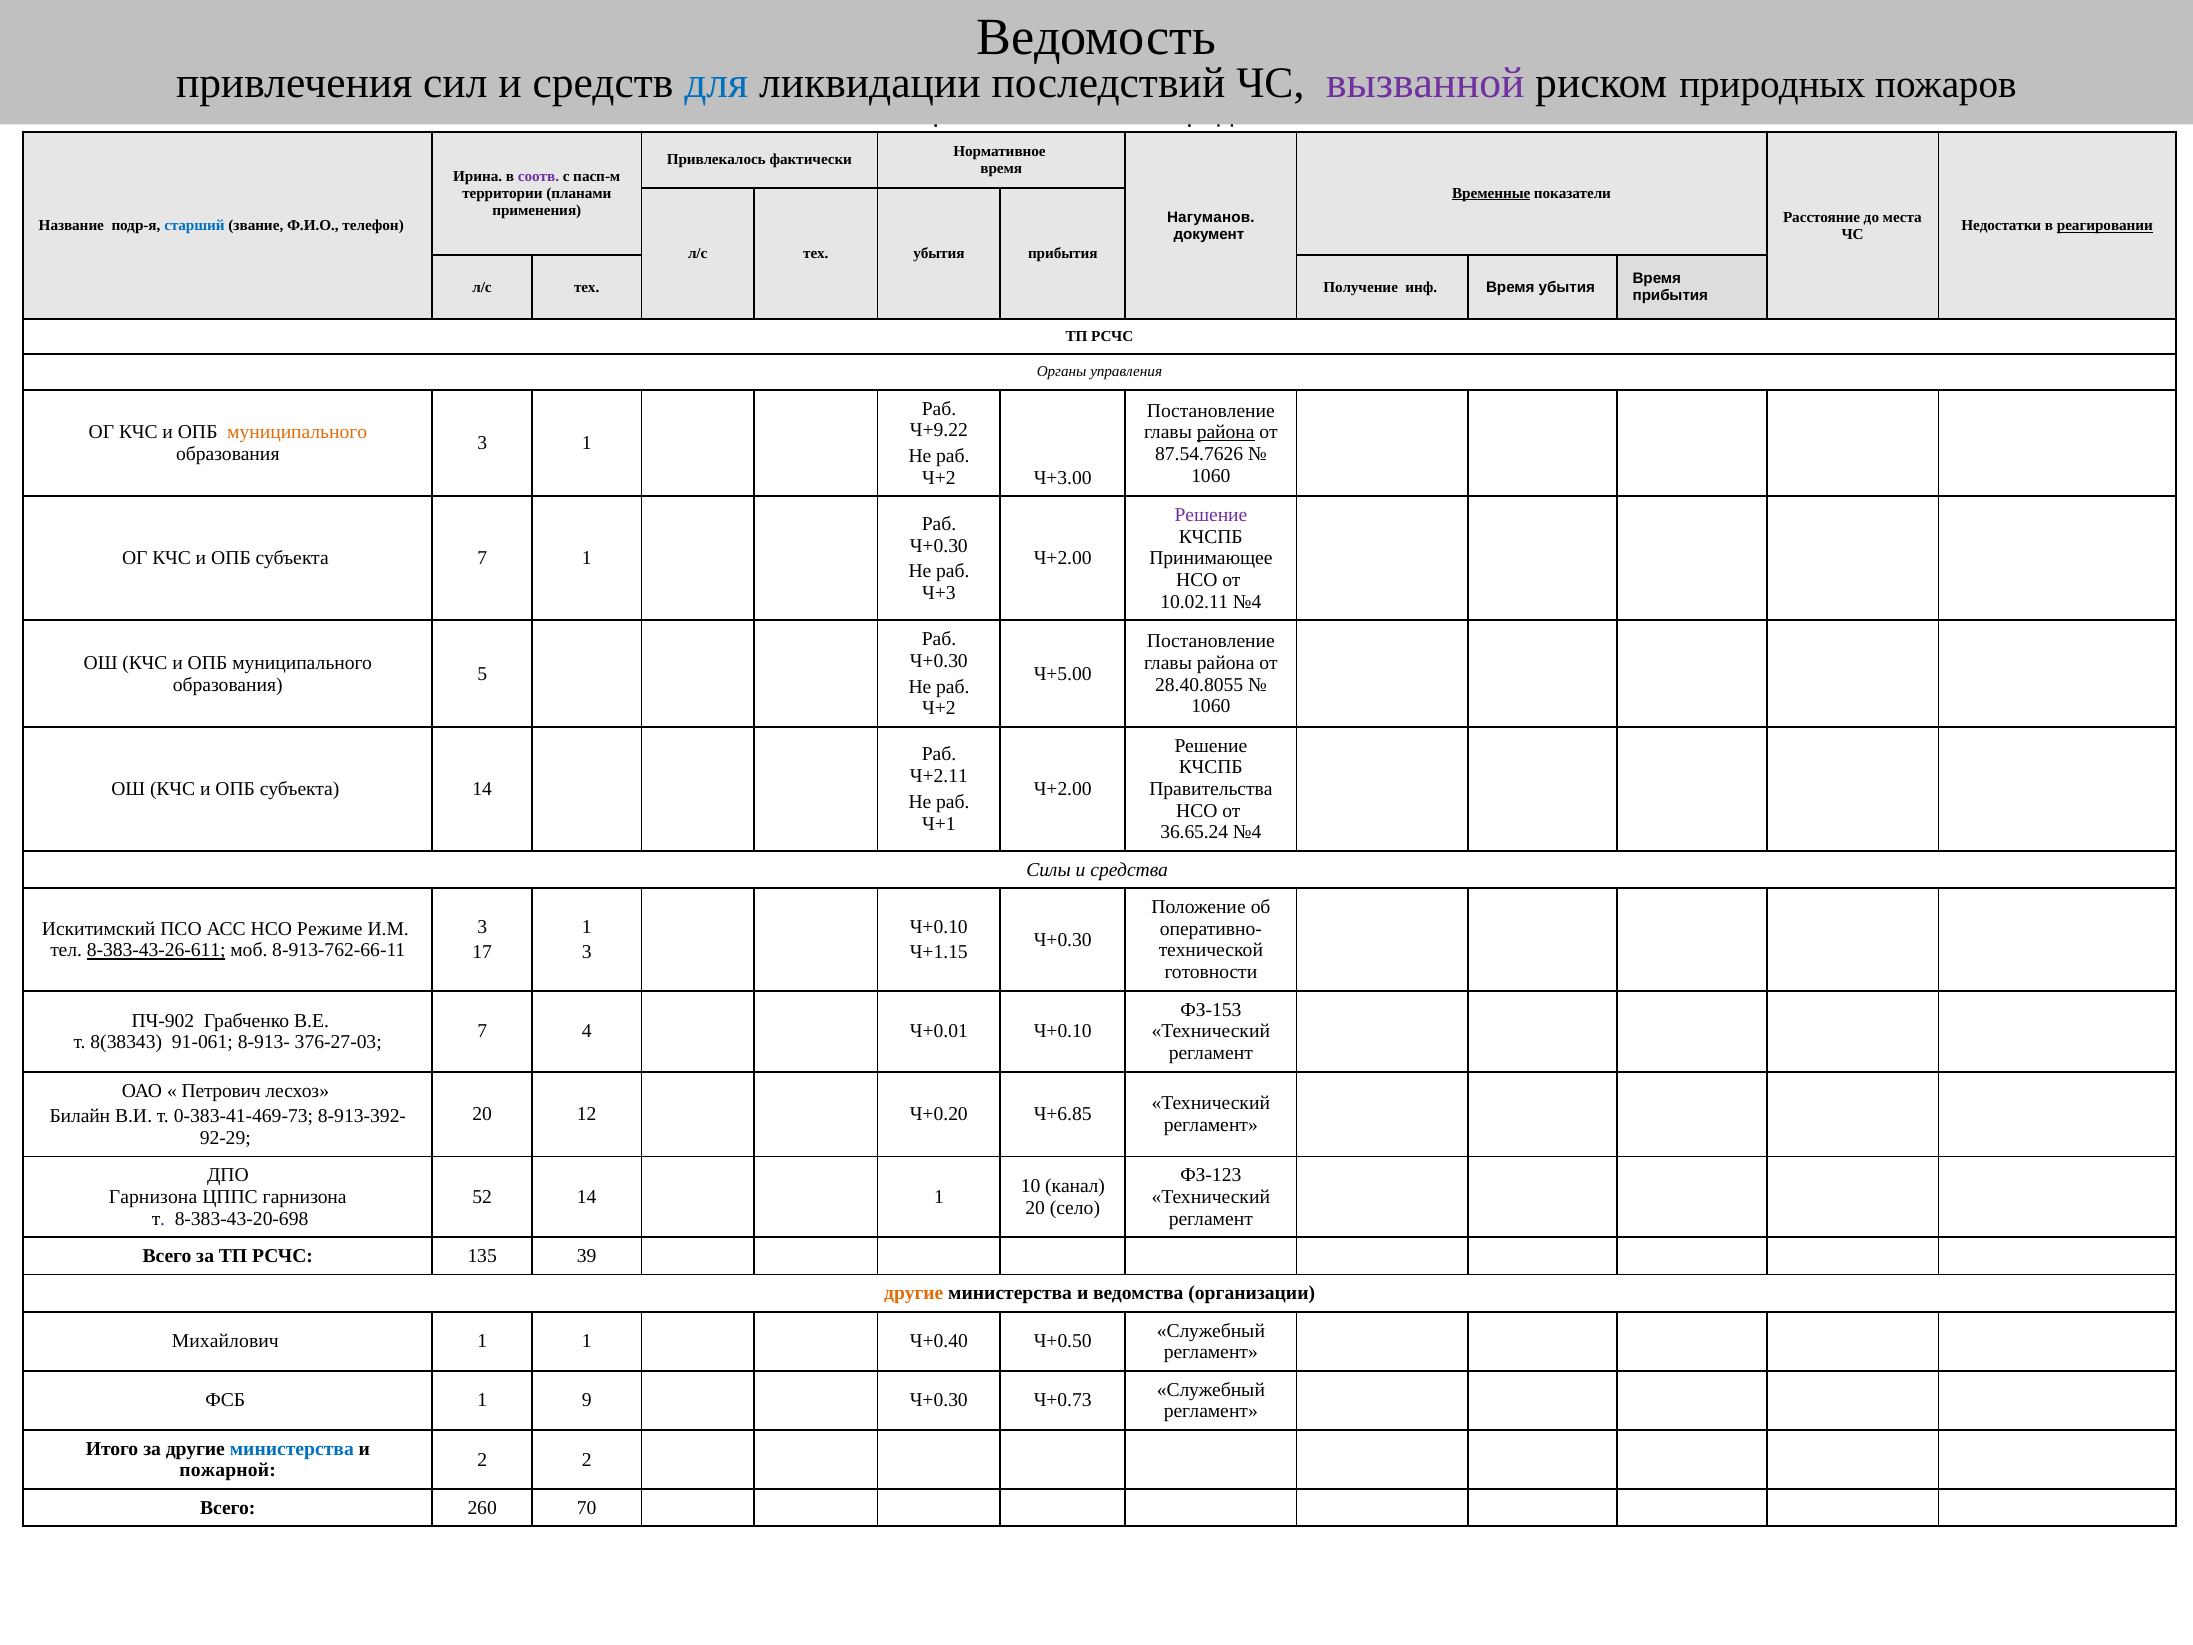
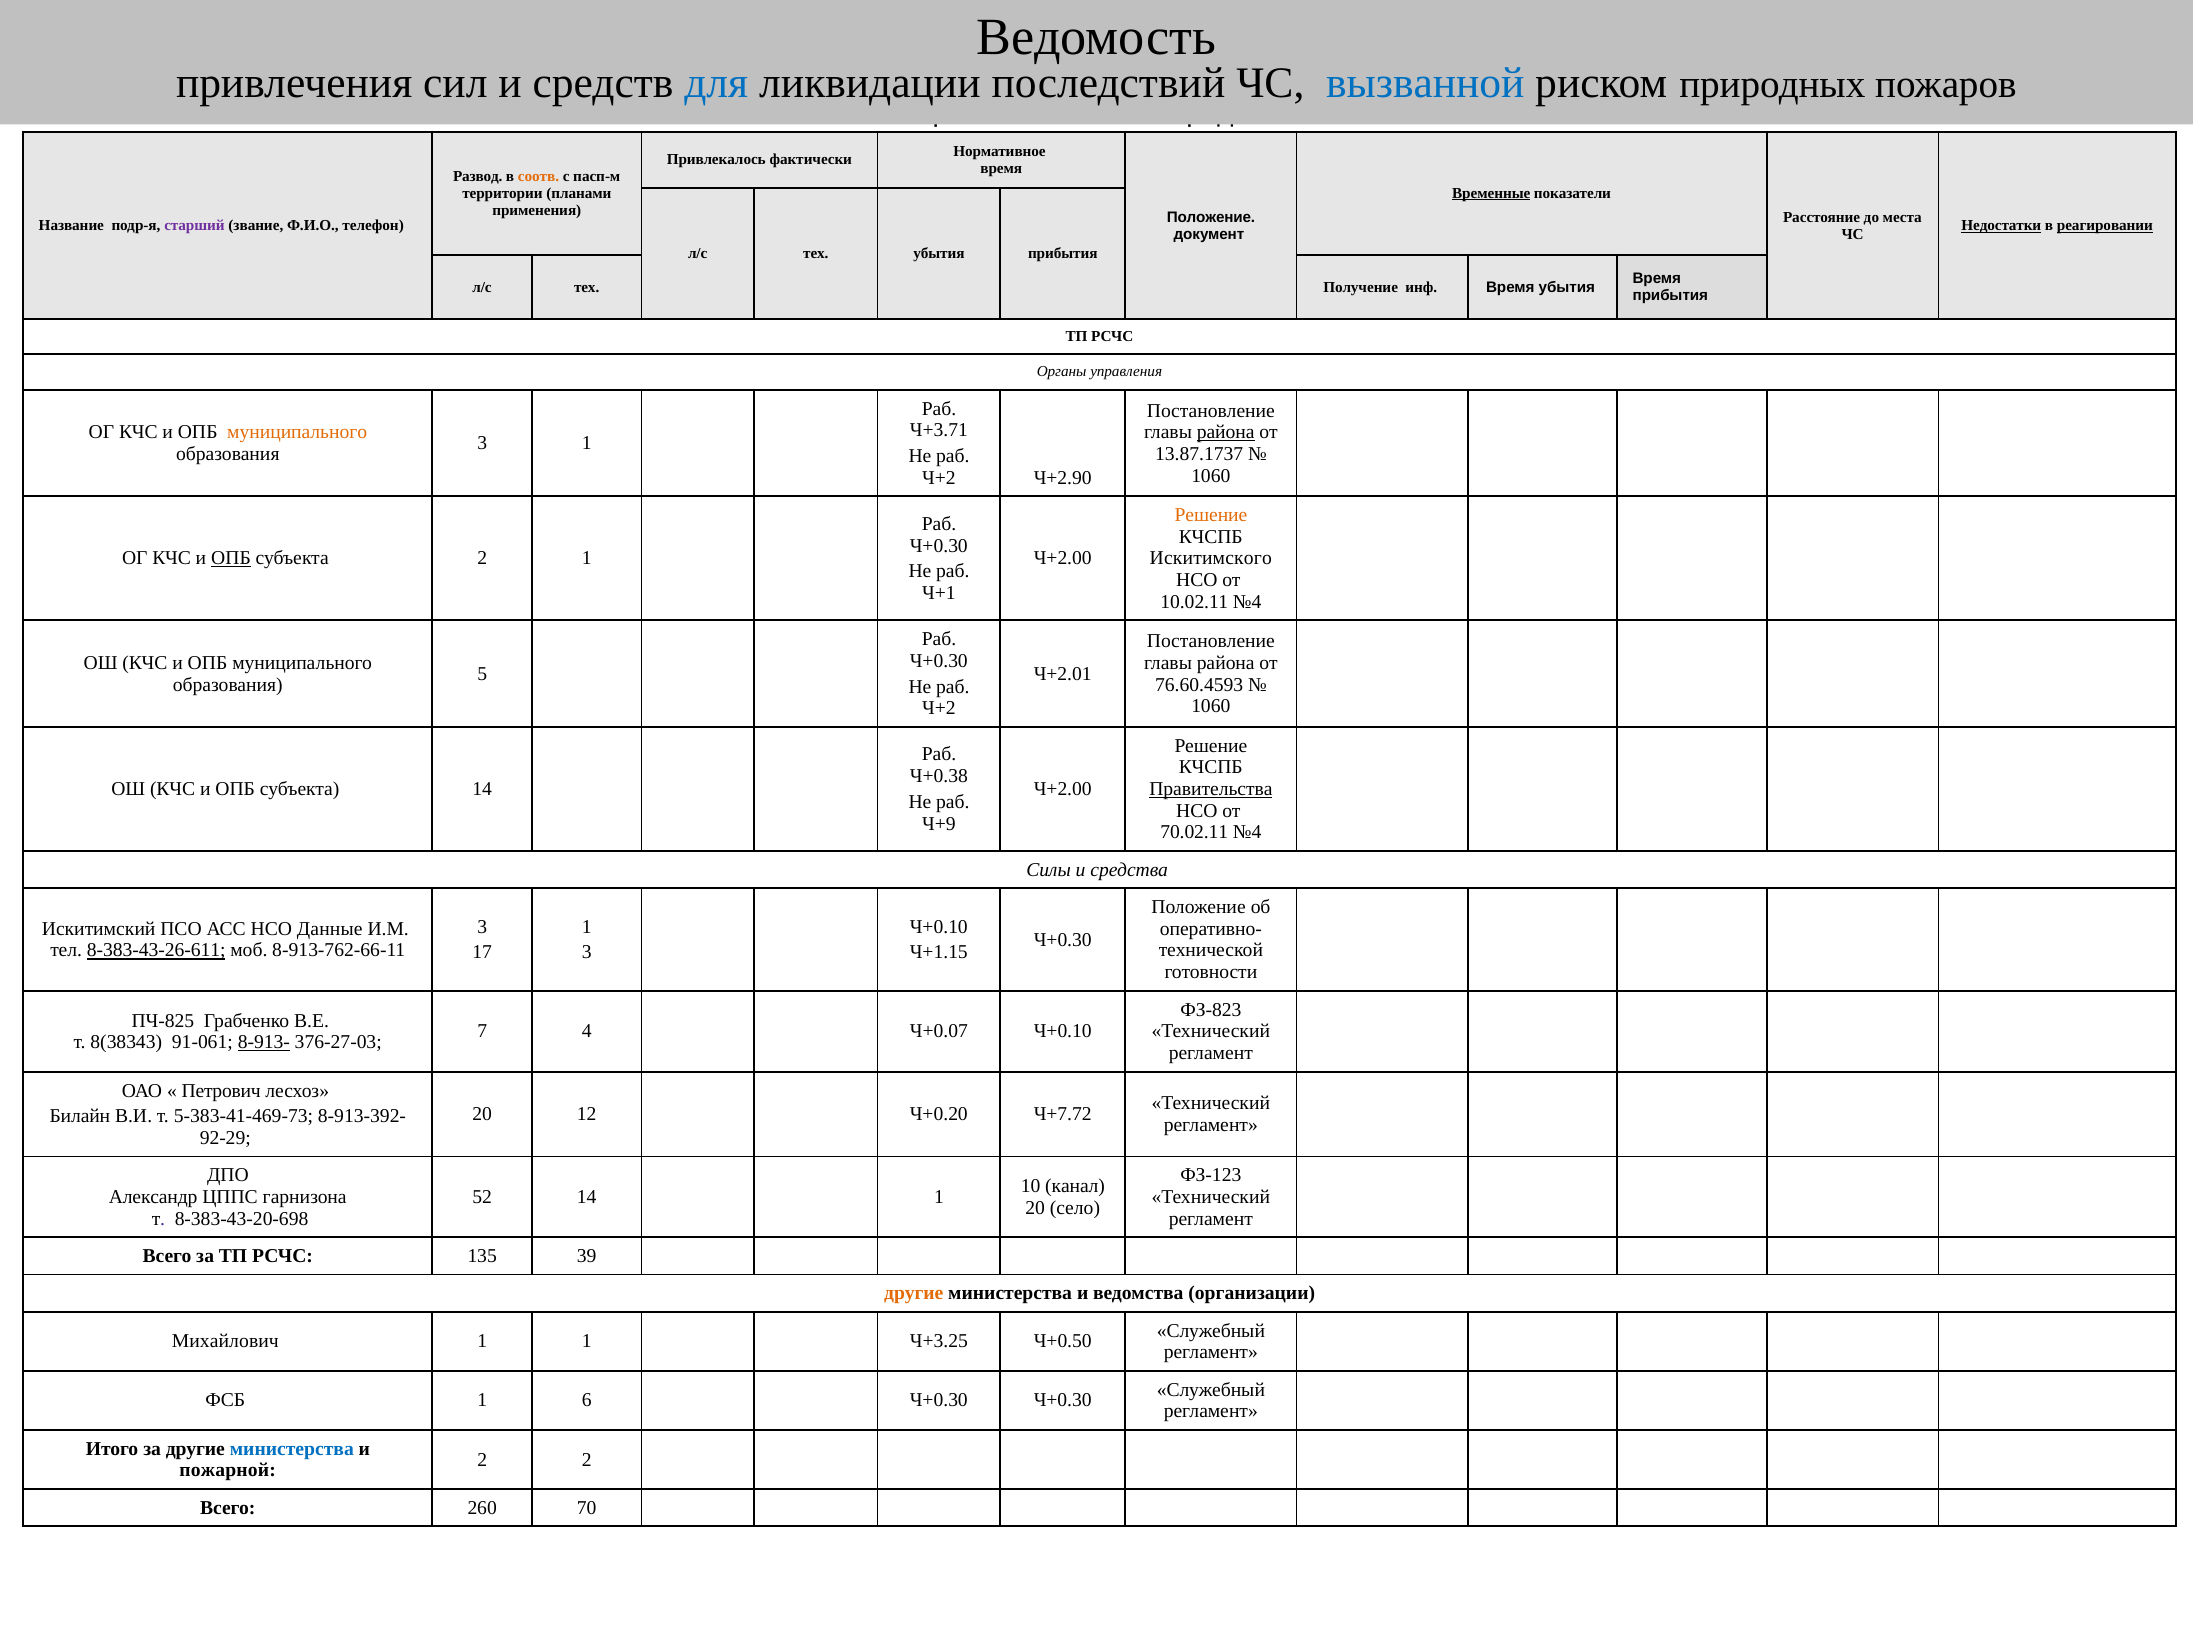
вызванной colour: purple -> blue
Ирина: Ирина -> Развод
соотв colour: purple -> orange
Нагуманов at (1211, 217): Нагуманов -> Положение
старший colour: blue -> purple
Недостатки underline: none -> present
Ч+9.22: Ч+9.22 -> Ч+3.71
87.54.7626: 87.54.7626 -> 13.87.1737
Ч+3.00: Ч+3.00 -> Ч+2.90
Решение at (1211, 515) colour: purple -> orange
ОПБ at (231, 558) underline: none -> present
субъекта 7: 7 -> 2
Принимающее: Принимающее -> Искитимского
Ч+3: Ч+3 -> Ч+1
Ч+5.00: Ч+5.00 -> Ч+2.01
28.40.8055: 28.40.8055 -> 76.60.4593
Ч+2.11: Ч+2.11 -> Ч+0.38
Правительства underline: none -> present
Ч+1: Ч+1 -> Ч+9
36.65.24: 36.65.24 -> 70.02.11
Режиме: Режиме -> Данные
ФЗ-153: ФЗ-153 -> ФЗ-823
ПЧ-902: ПЧ-902 -> ПЧ-825
Ч+0.01: Ч+0.01 -> Ч+0.07
8-913- underline: none -> present
Ч+6.85: Ч+6.85 -> Ч+7.72
0-383-41-469-73: 0-383-41-469-73 -> 5-383-41-469-73
Гарнизона at (153, 1197): Гарнизона -> Александр
Ч+0.40: Ч+0.40 -> Ч+3.25
9: 9 -> 6
Ч+0.30 Ч+0.73: Ч+0.73 -> Ч+0.30
